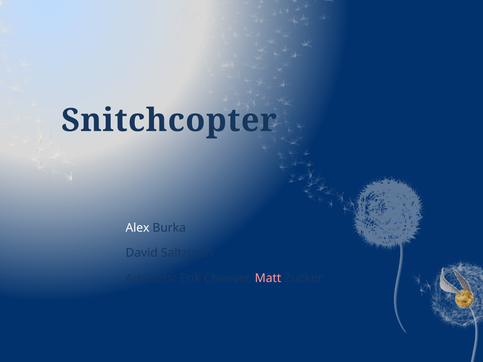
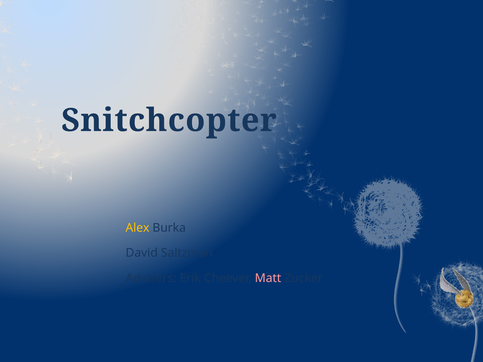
Alex colour: white -> yellow
